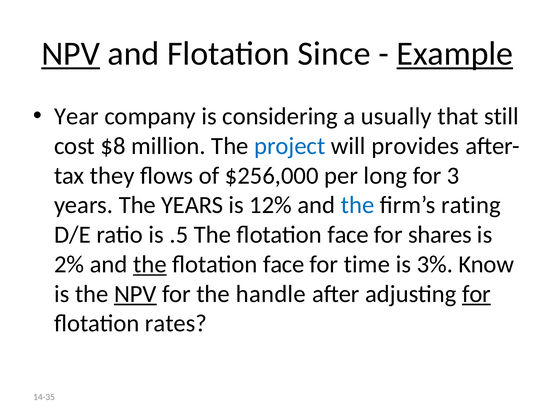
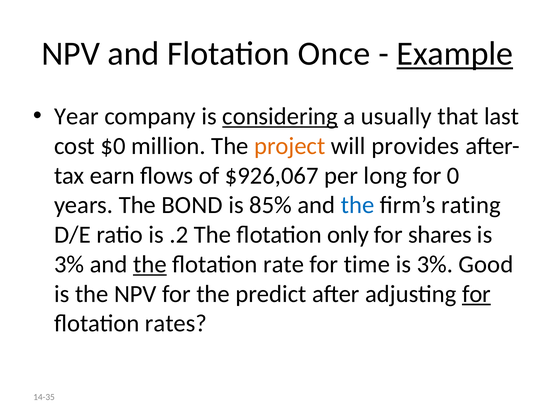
NPV at (71, 54) underline: present -> none
Since: Since -> Once
considering underline: none -> present
still: still -> last
$8: $8 -> $0
project colour: blue -> orange
they: they -> earn
$256,000: $256,000 -> $926,067
3: 3 -> 0
The YEARS: YEARS -> BOND
12%: 12% -> 85%
.5: .5 -> .2
face at (348, 235): face -> only
2% at (69, 264): 2% -> 3%
face at (284, 264): face -> rate
Know: Know -> Good
NPV at (135, 294) underline: present -> none
handle: handle -> predict
